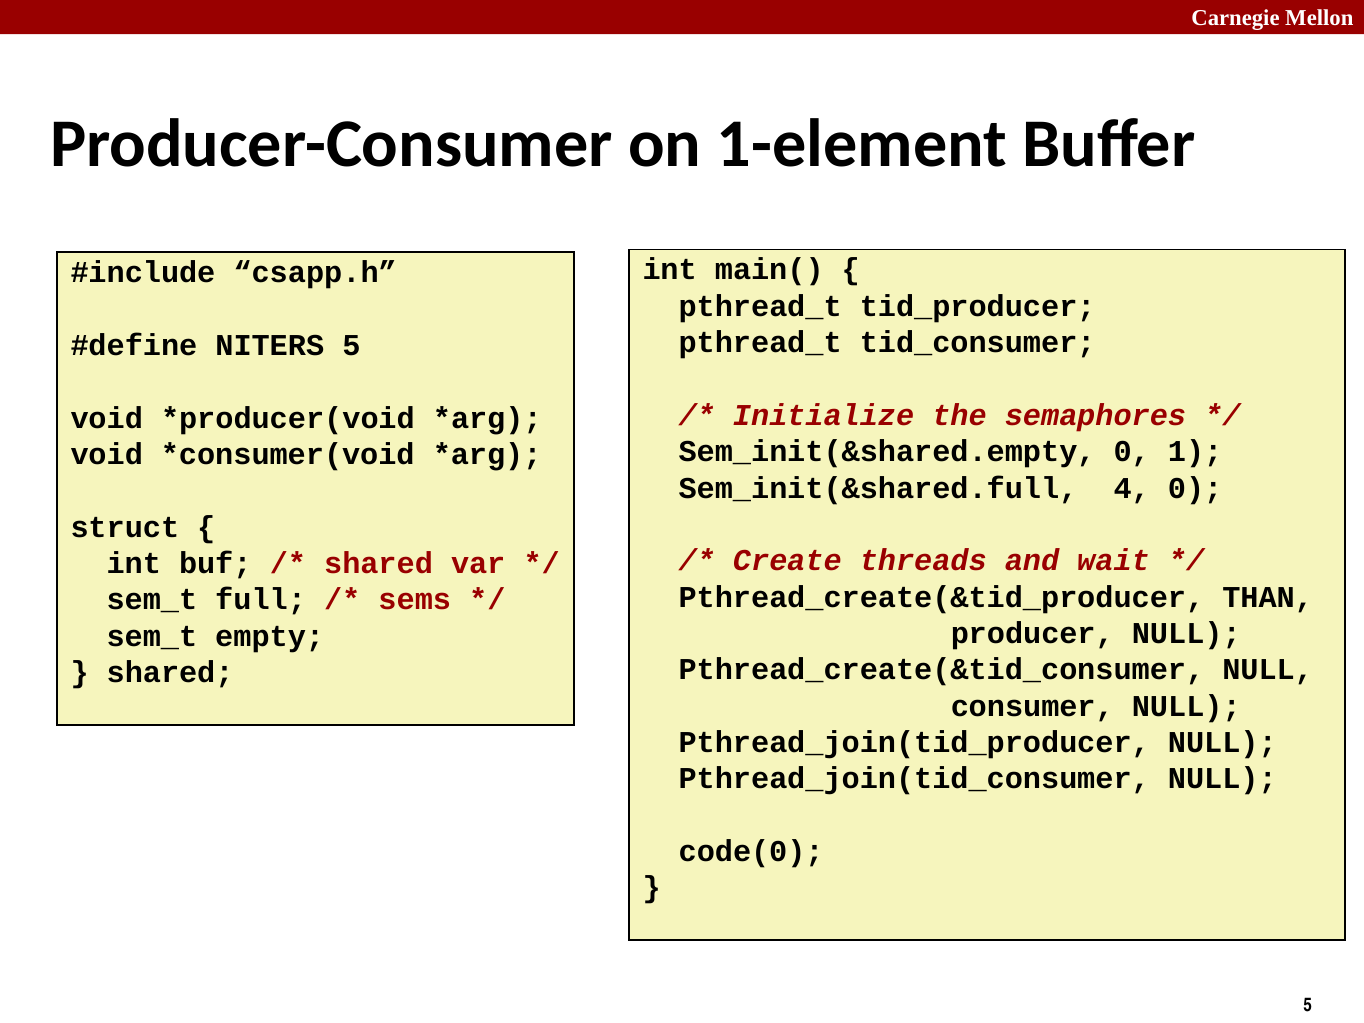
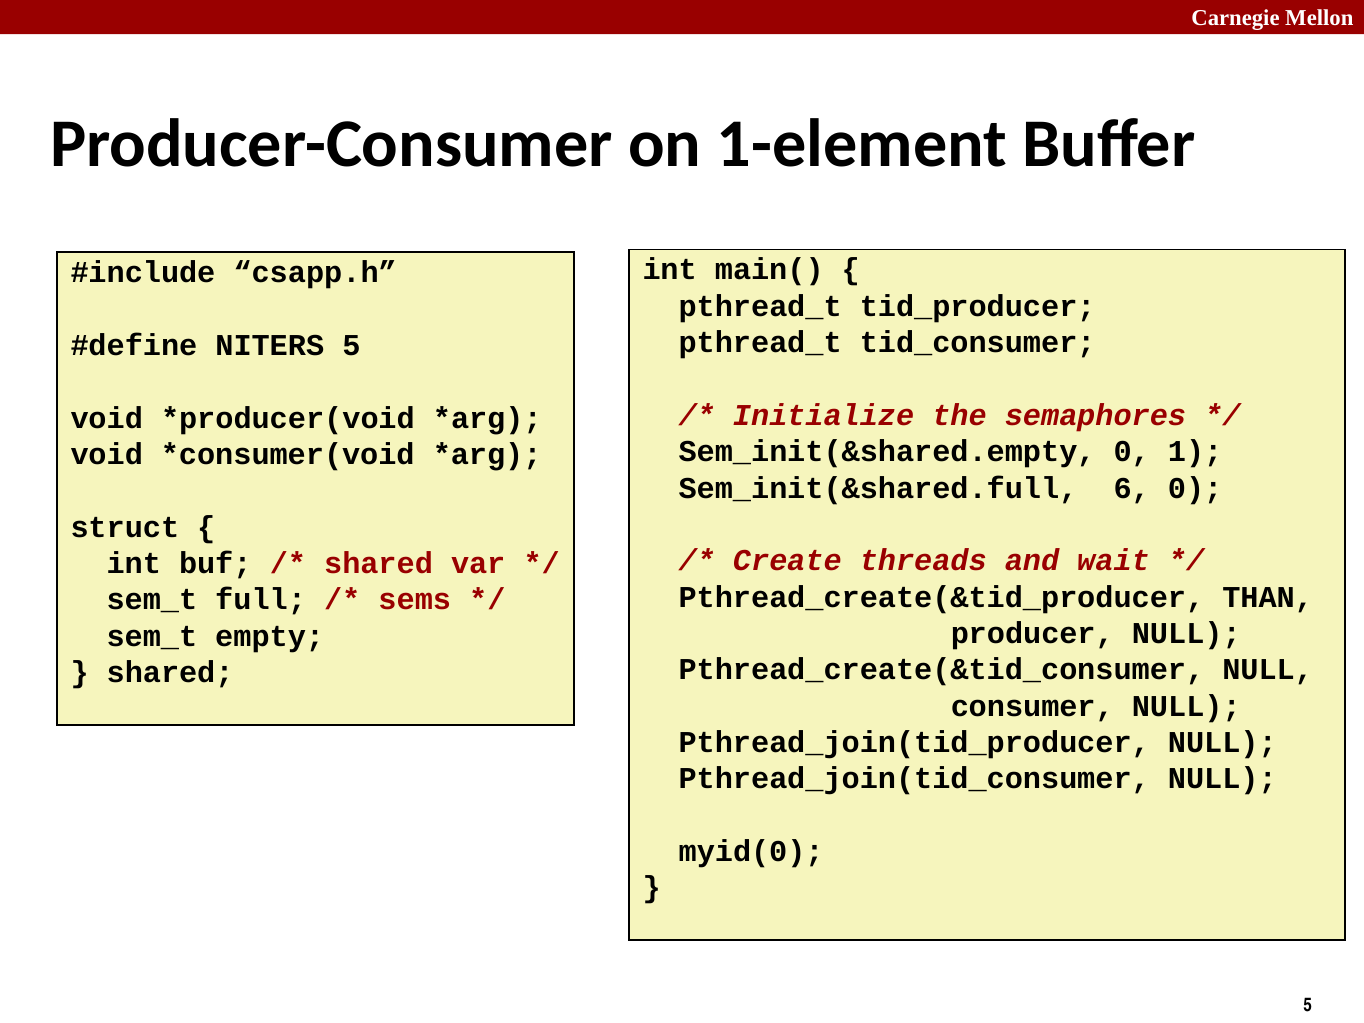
4: 4 -> 6
code(0: code(0 -> myid(0
